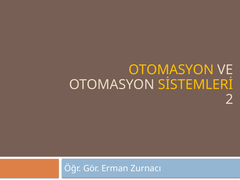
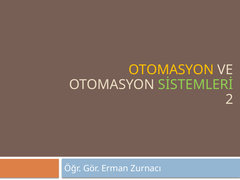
SİSTEMLERİ colour: yellow -> light green
